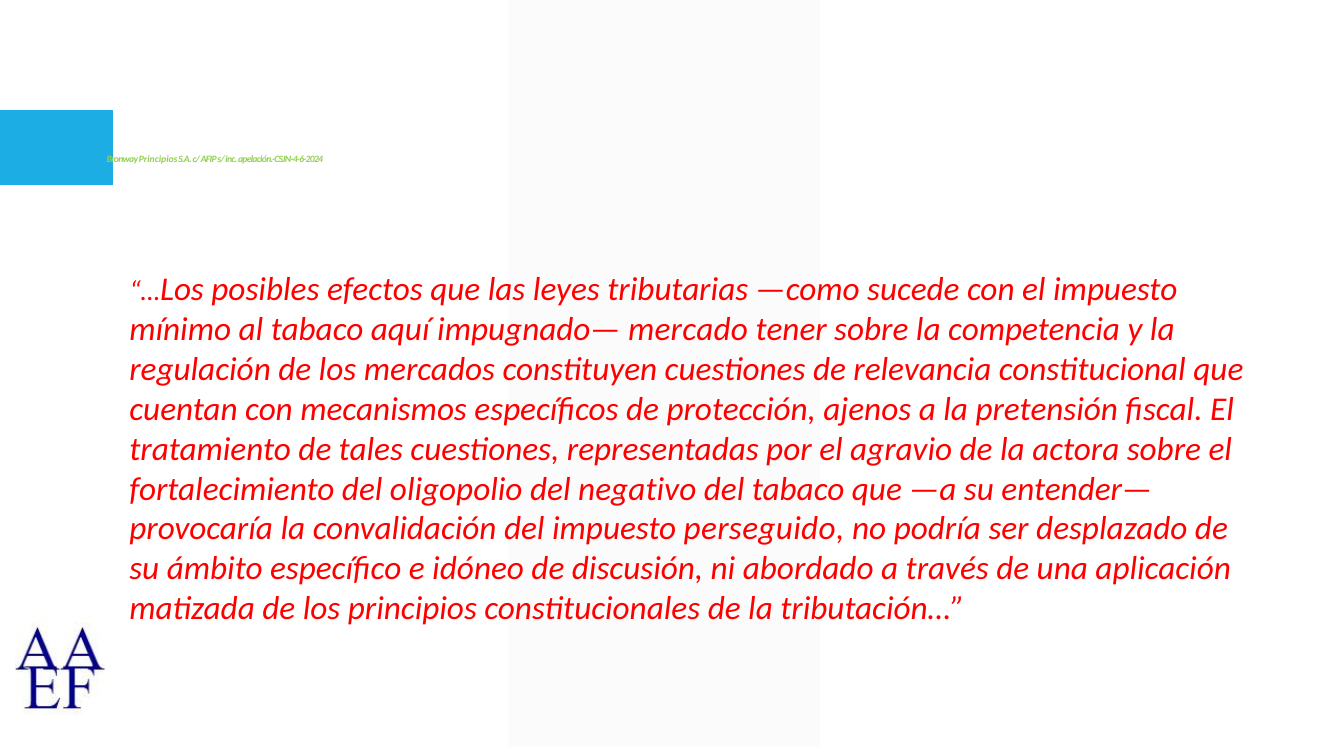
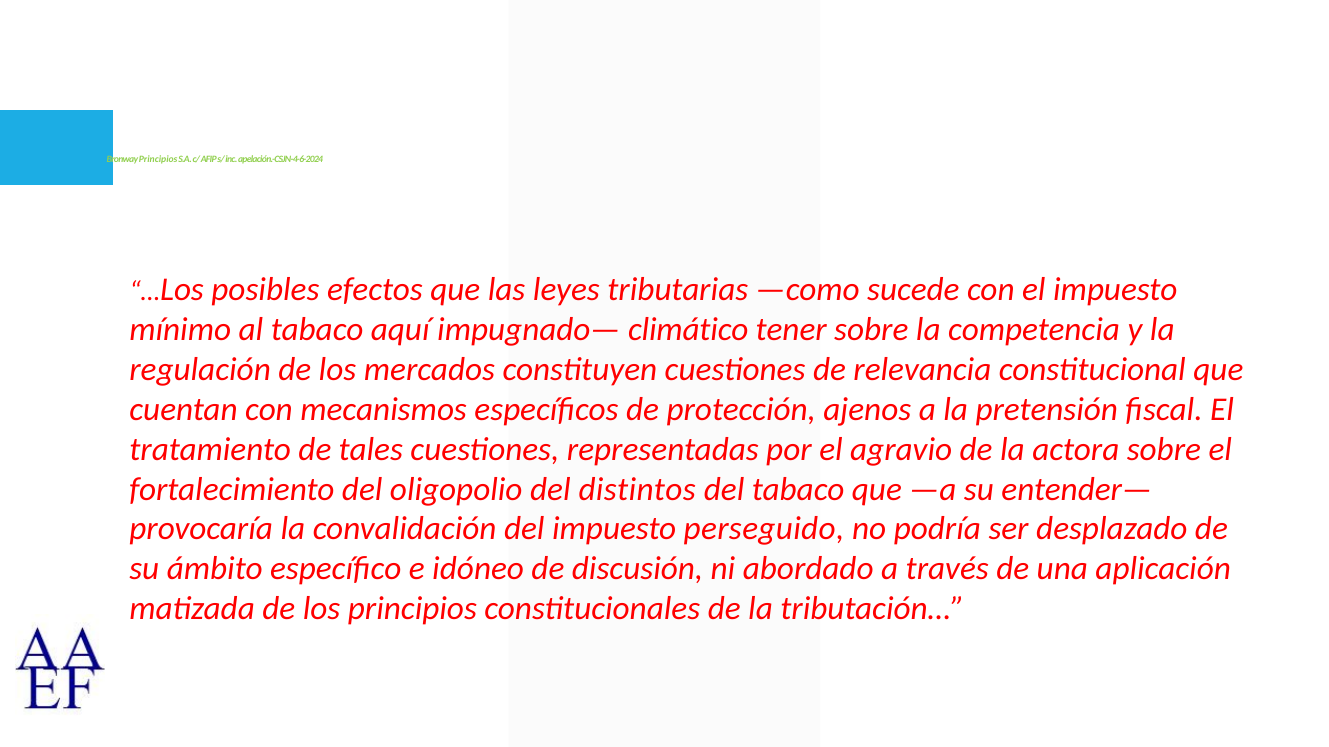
mercado: mercado -> climático
negativo: negativo -> distintos
